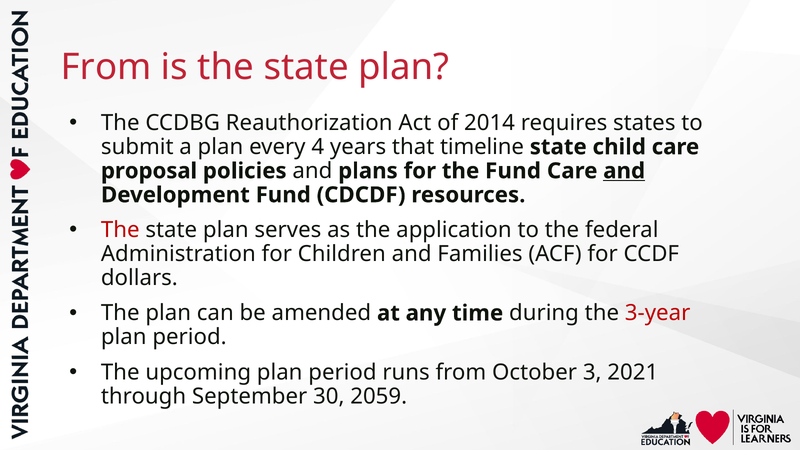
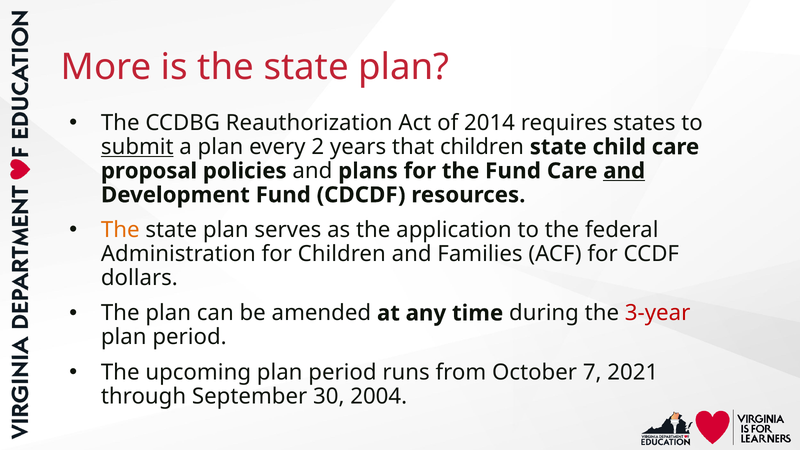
From at (106, 67): From -> More
submit underline: none -> present
4: 4 -> 2
that timeline: timeline -> children
The at (120, 230) colour: red -> orange
3: 3 -> 7
2059: 2059 -> 2004
